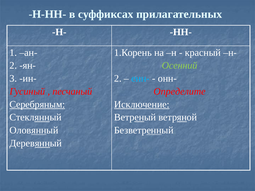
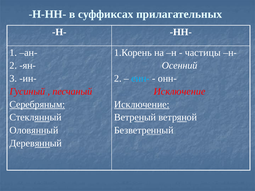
красный: красный -> частицы
Осенний colour: light green -> white
Определите at (180, 92): Определите -> Исключение
